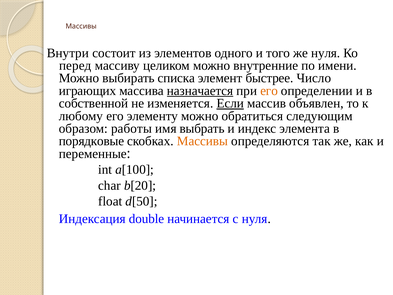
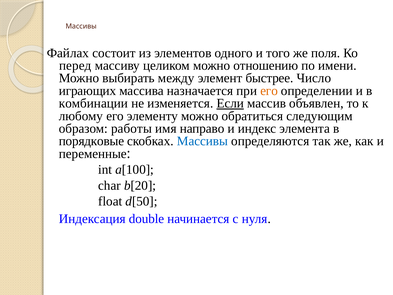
Внутри: Внутри -> Файлах
же нуля: нуля -> поля
внутренние: внутренние -> отношению
списка: списка -> между
назначается underline: present -> none
собственной: собственной -> комбинации
выбрать: выбрать -> направо
Массивы at (202, 141) colour: orange -> blue
